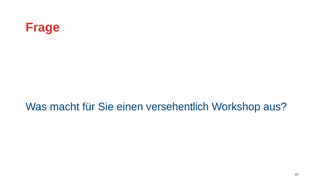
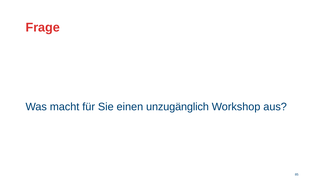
versehentlich: versehentlich -> unzugänglich
